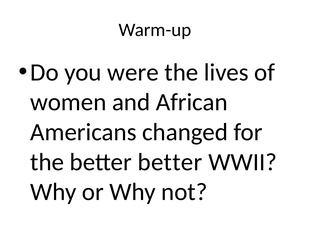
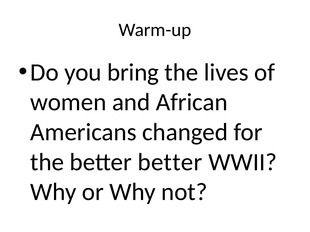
were: were -> bring
